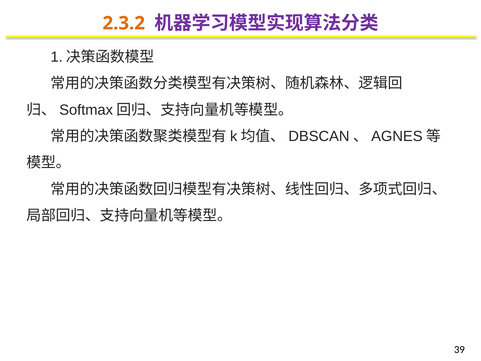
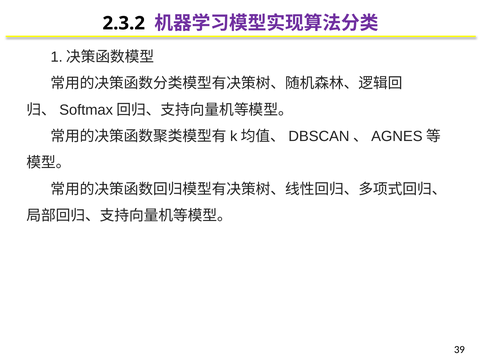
2.3.2 colour: orange -> black
